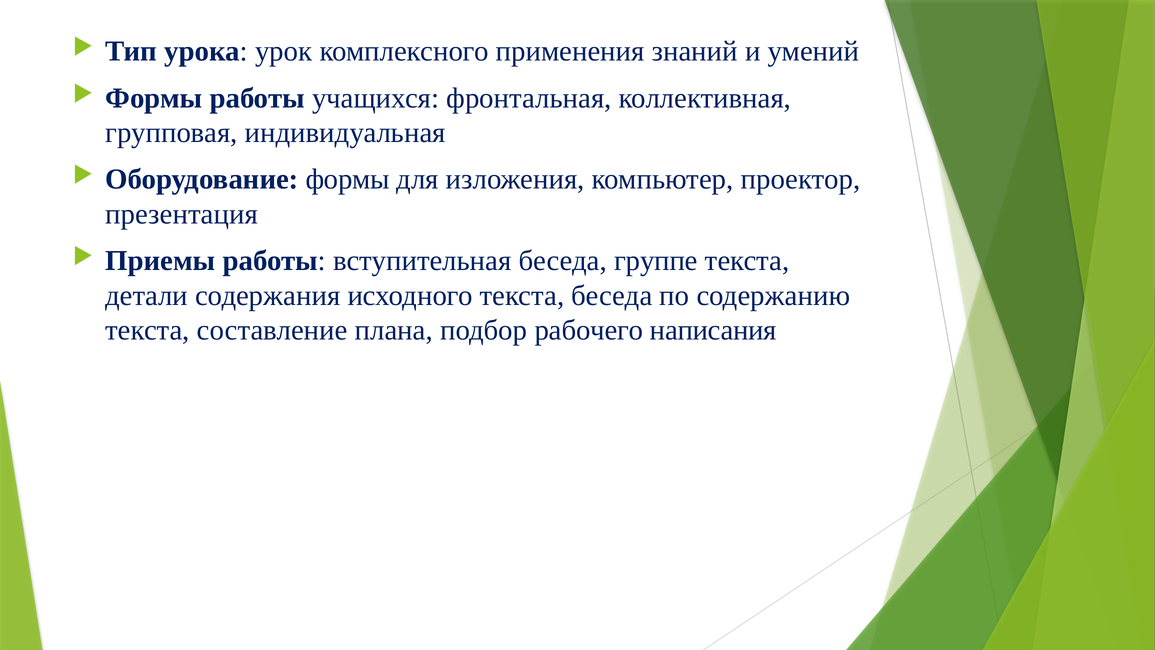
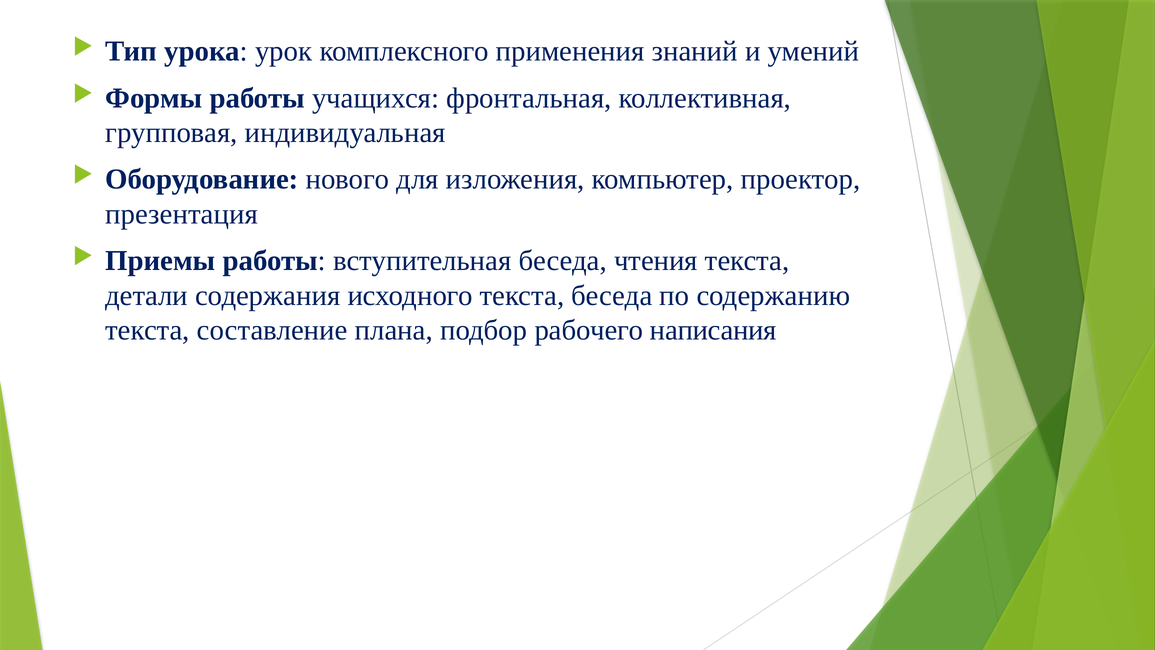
Оборудование формы: формы -> нового
группе: группе -> чтения
